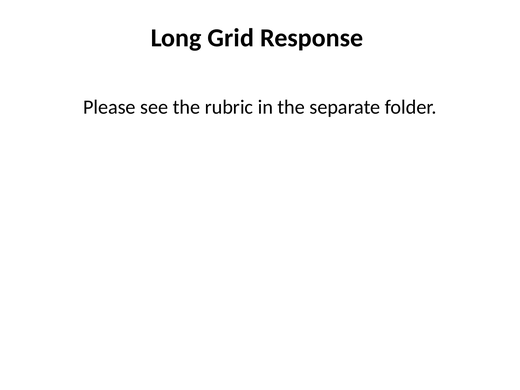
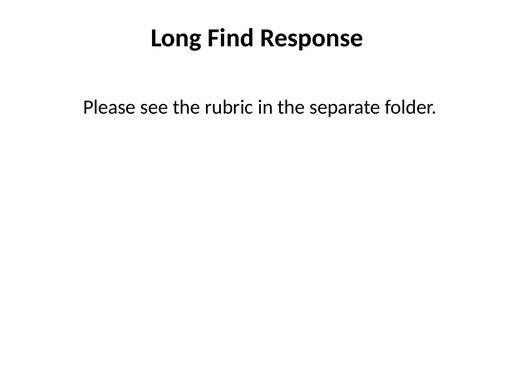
Grid: Grid -> Find
